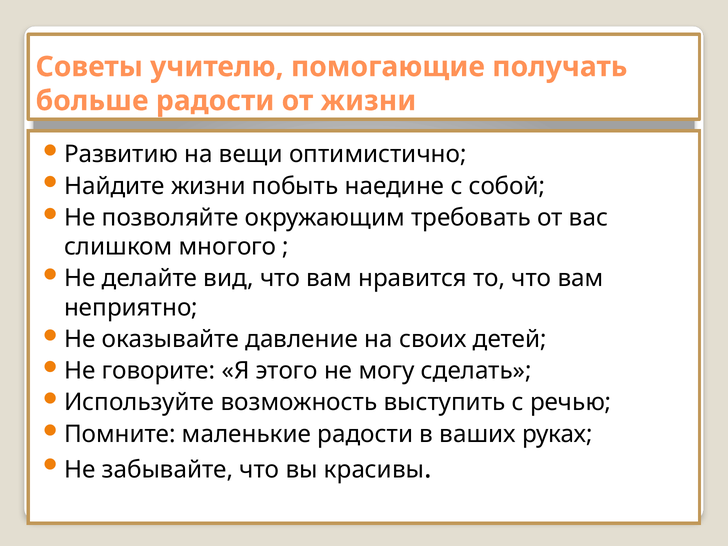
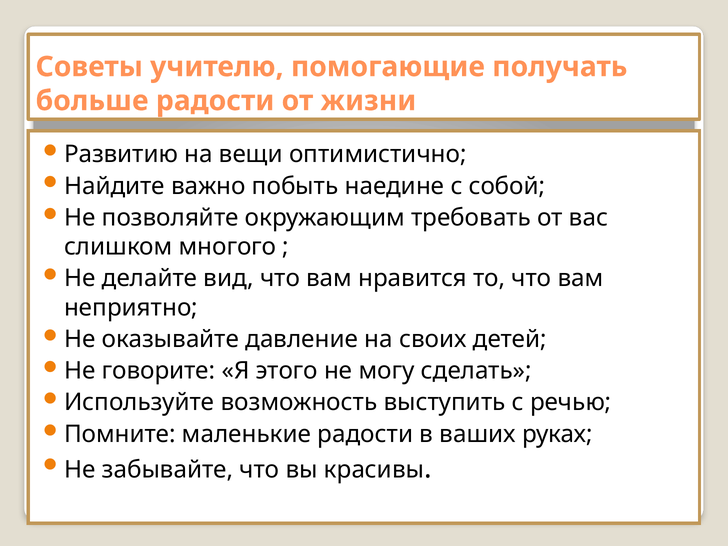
Найдите жизни: жизни -> важно
